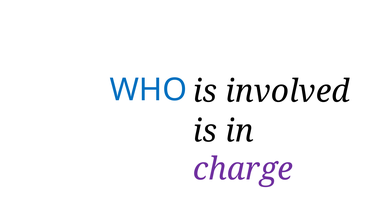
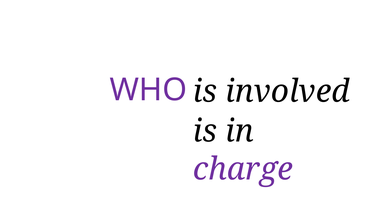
WHO colour: blue -> purple
